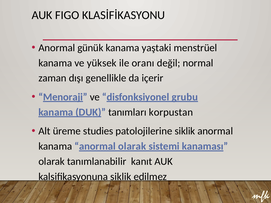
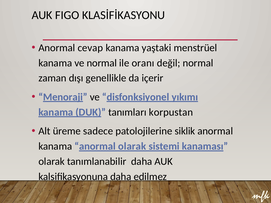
günük: günük -> cevap
ve yüksek: yüksek -> normal
grubu: grubu -> yıkımı
studies: studies -> sadece
tanımlanabilir kanıt: kanıt -> daha
kalsifikasyonuna siklik: siklik -> daha
